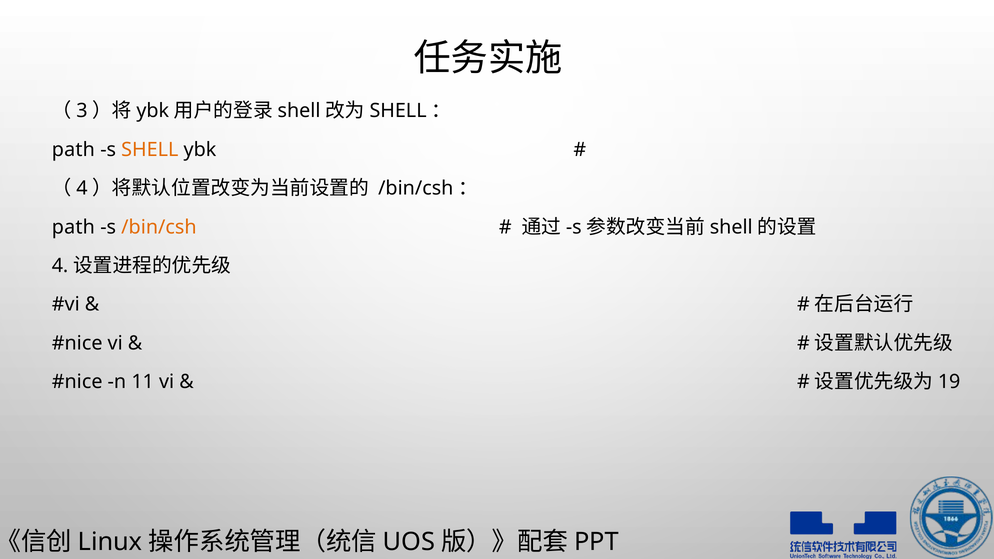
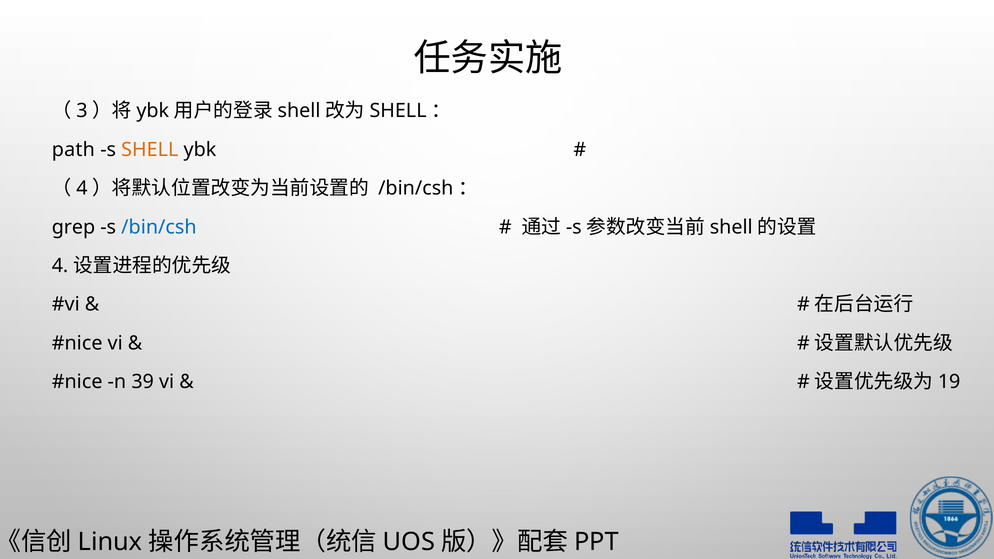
path at (73, 227): path -> grep
/bin/csh colour: orange -> blue
11: 11 -> 39
